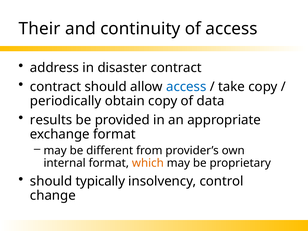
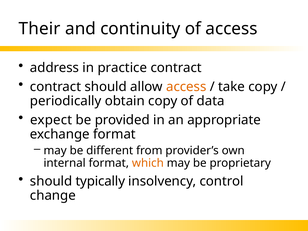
disaster: disaster -> practice
access at (186, 87) colour: blue -> orange
results: results -> expect
